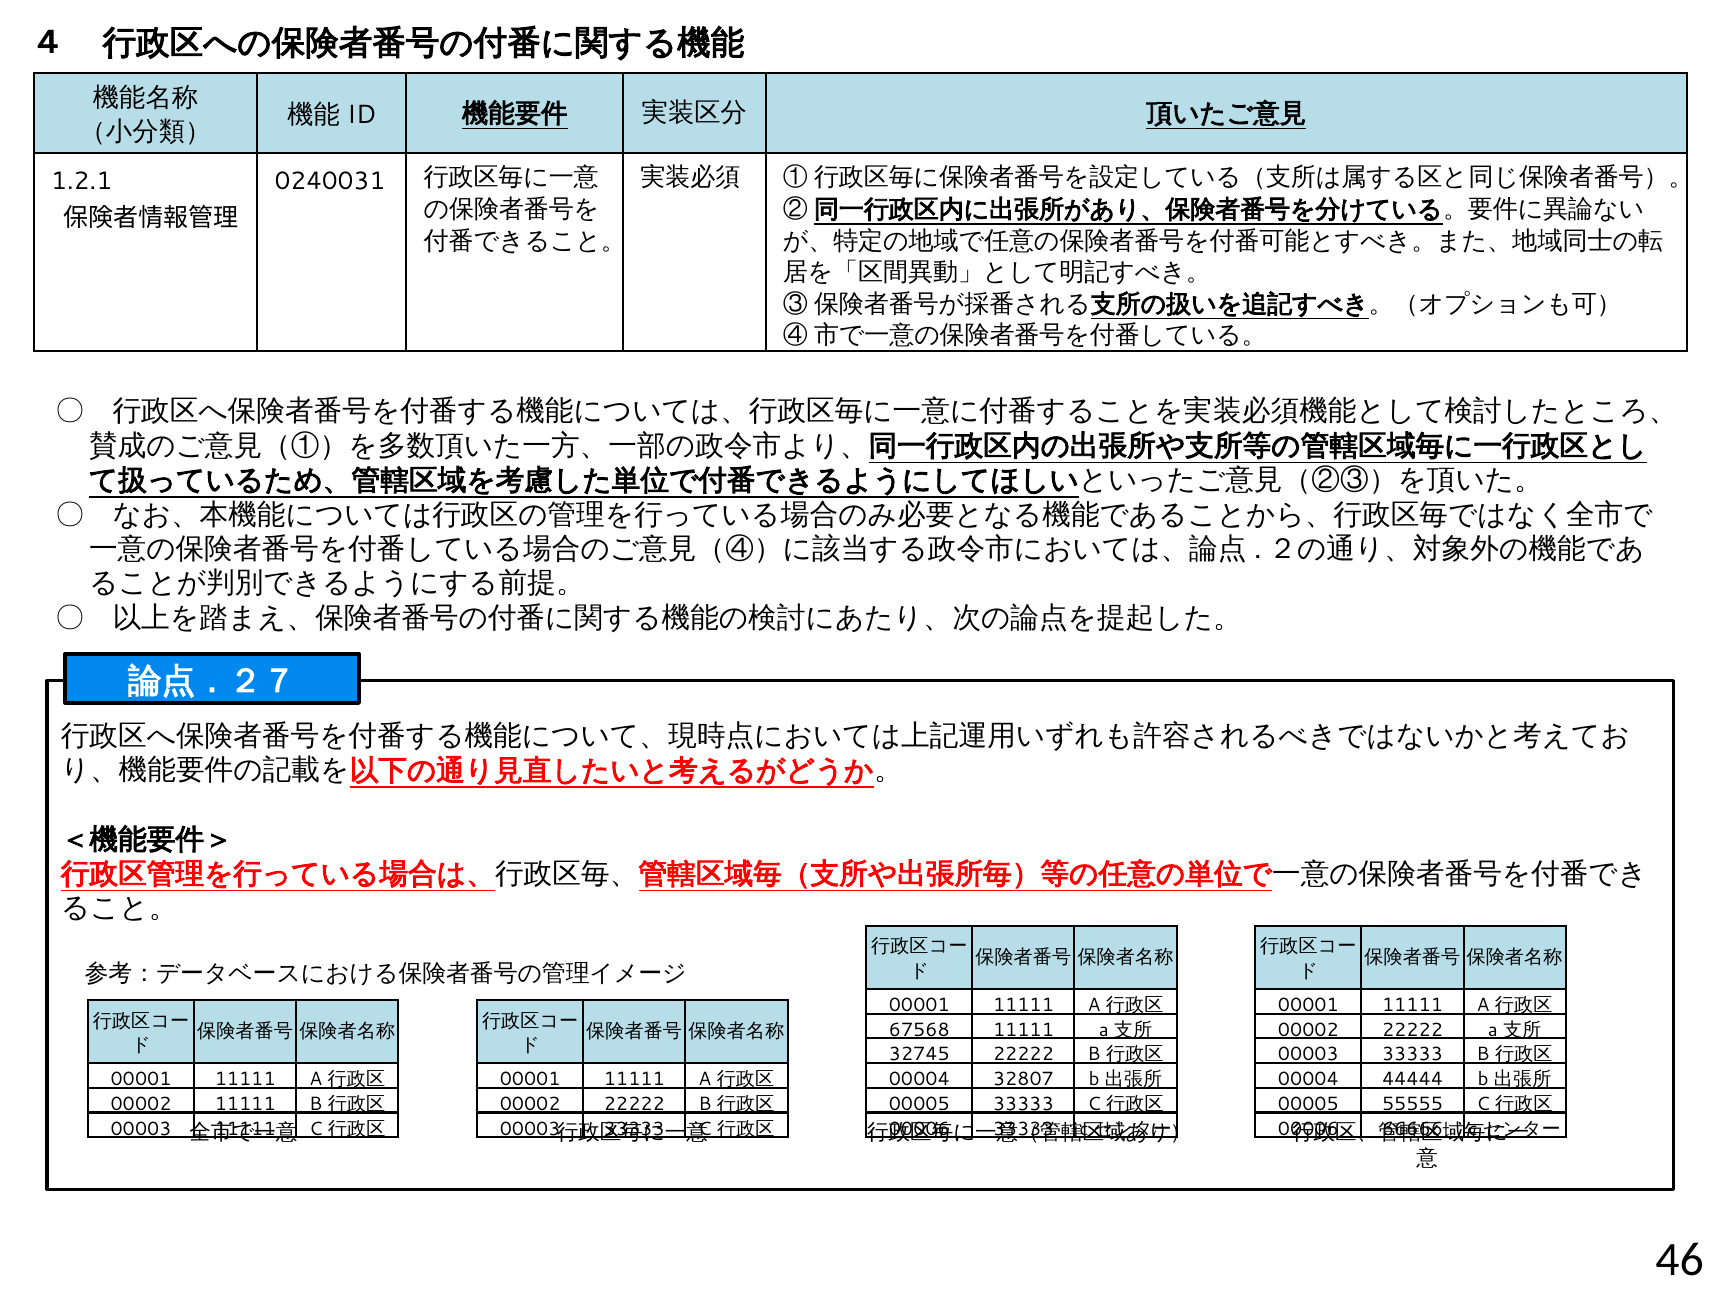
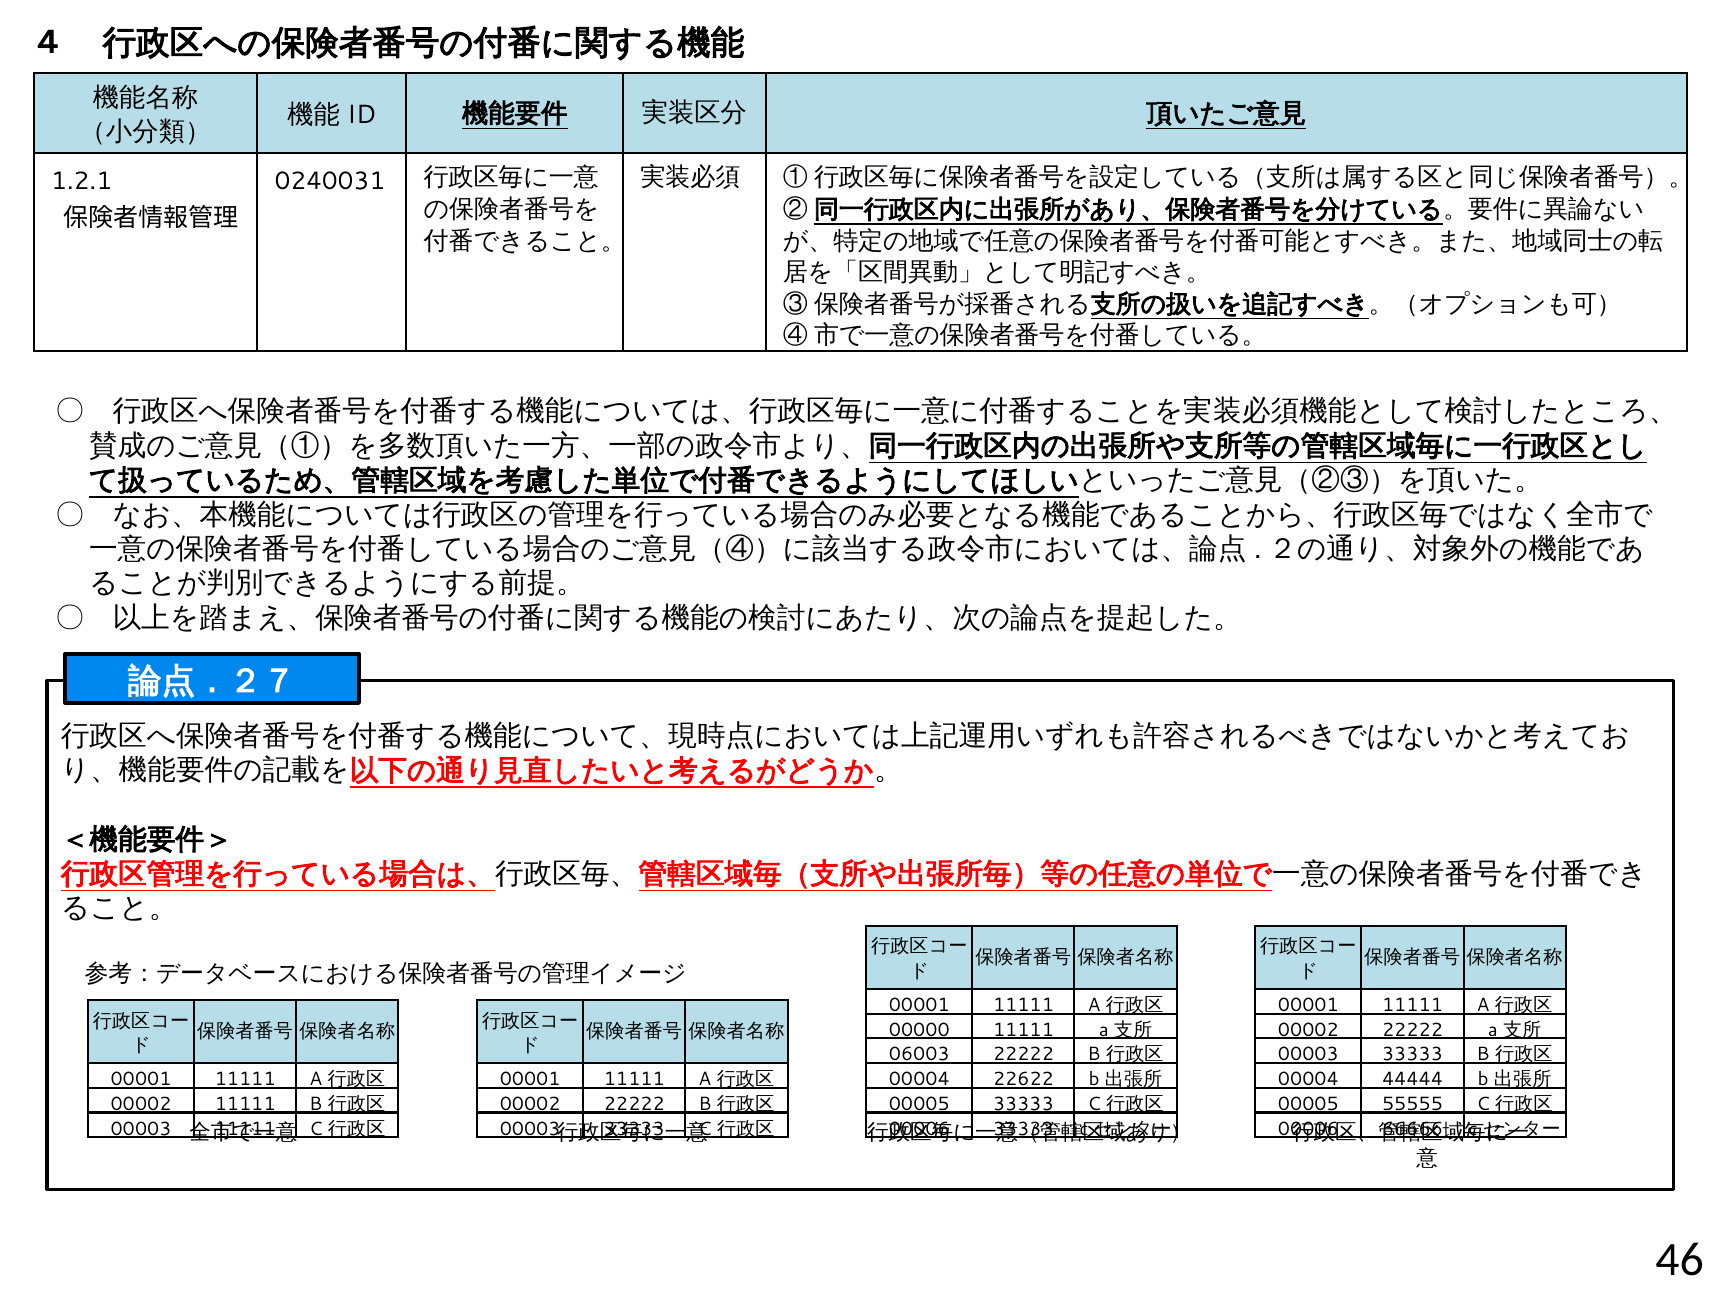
67568: 67568 -> 00000
32745: 32745 -> 06003
32807: 32807 -> 22622
